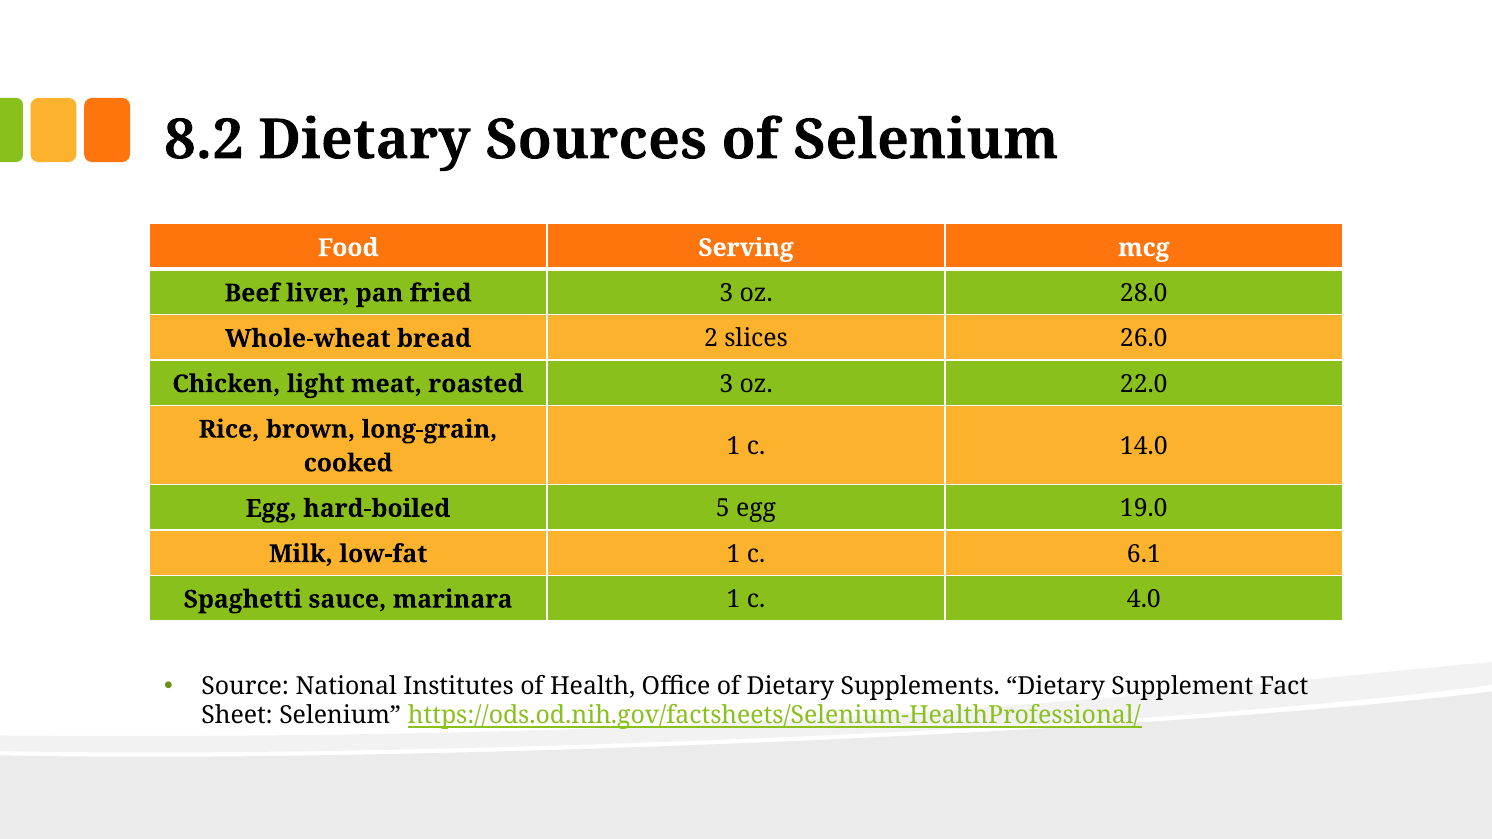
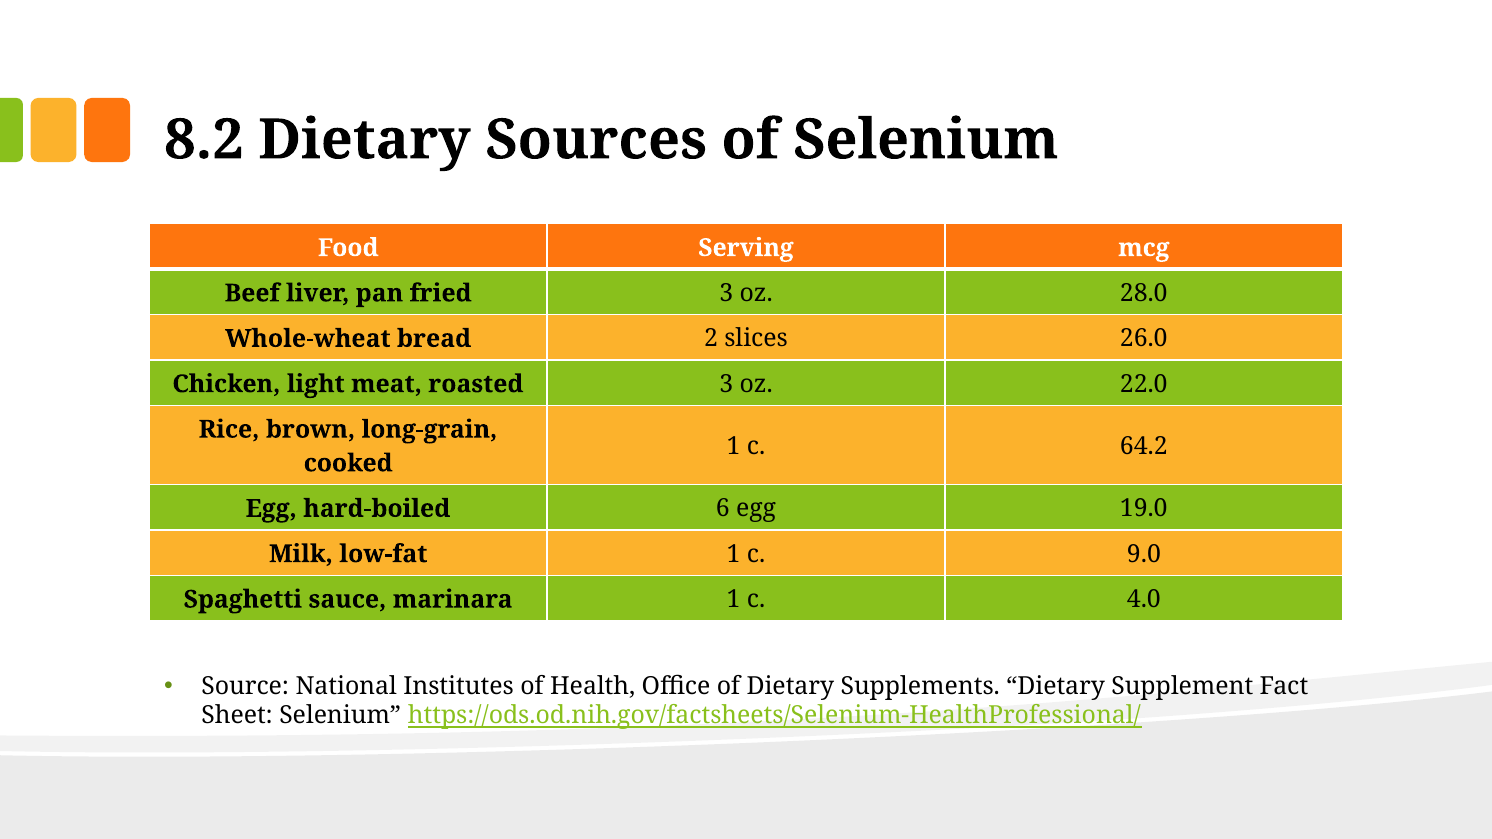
14.0: 14.0 -> 64.2
5: 5 -> 6
6.1: 6.1 -> 9.0
